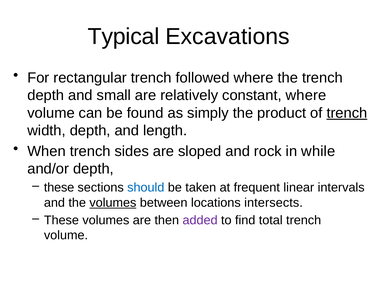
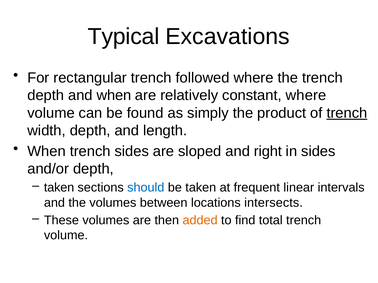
and small: small -> when
rock: rock -> right
in while: while -> sides
these at (59, 188): these -> taken
volumes at (113, 203) underline: present -> none
added colour: purple -> orange
